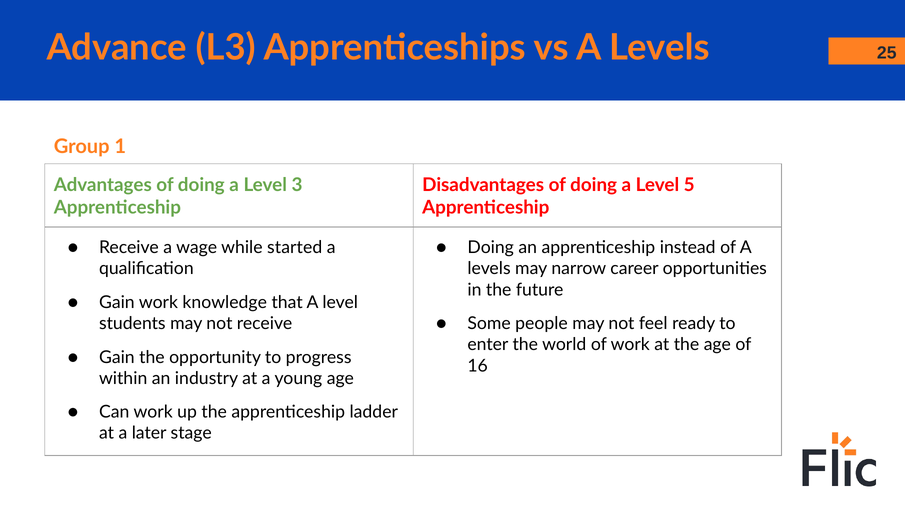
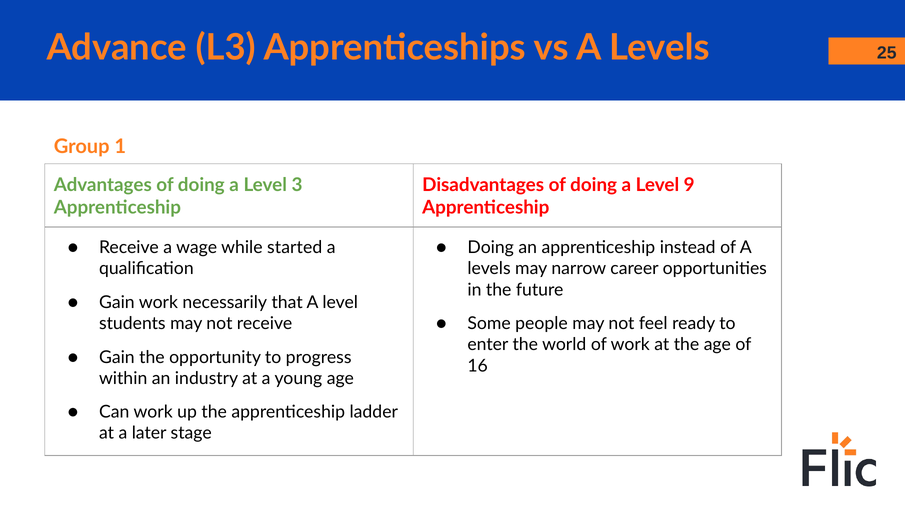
5: 5 -> 9
knowledge: knowledge -> necessarily
